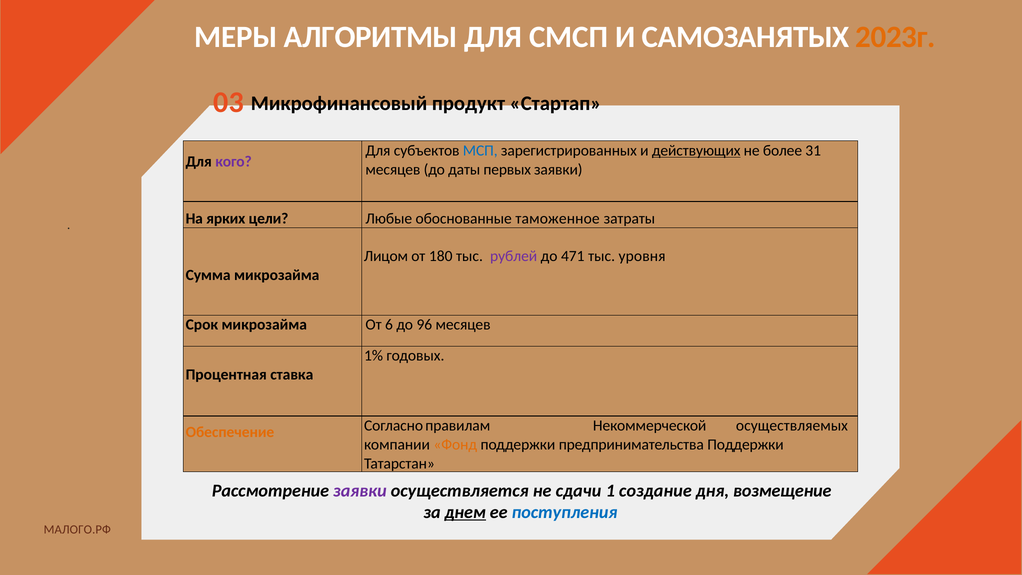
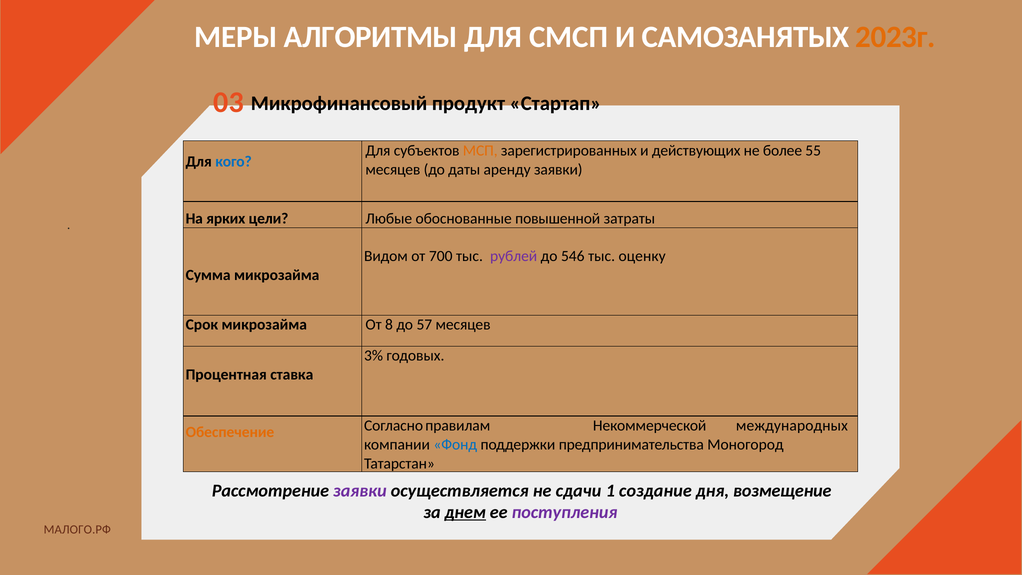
МСП colour: blue -> orange
действующих underline: present -> none
31: 31 -> 55
кого colour: purple -> blue
первых: первых -> аренду
таможенное: таможенное -> повышенной
Лицом: Лицом -> Видом
180: 180 -> 700
471: 471 -> 546
уровня: уровня -> оценку
6: 6 -> 8
96: 96 -> 57
1%: 1% -> 3%
осуществляемых: осуществляемых -> международных
Фонд colour: orange -> blue
предпринимательства Поддержки: Поддержки -> Моногород
поступления colour: blue -> purple
